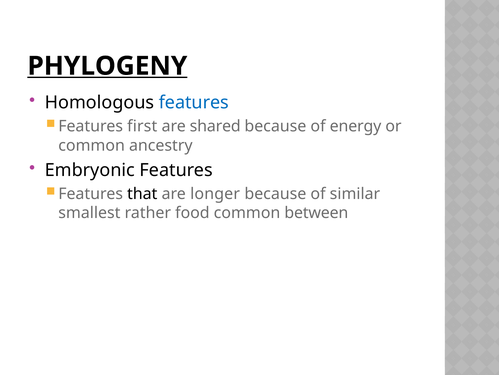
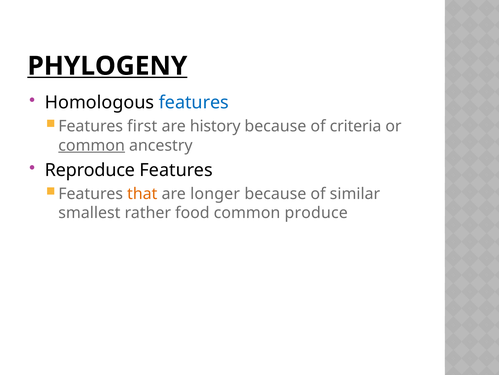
shared: shared -> history
energy: energy -> criteria
common at (92, 145) underline: none -> present
Embryonic: Embryonic -> Reproduce
that colour: black -> orange
between: between -> produce
